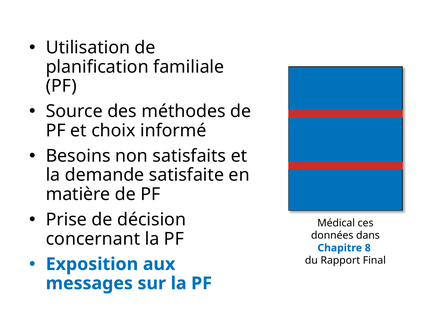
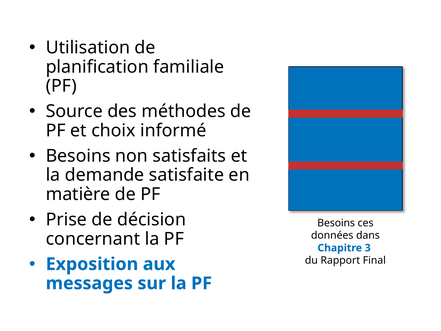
Médical at (336, 223): Médical -> Besoins
8: 8 -> 3
